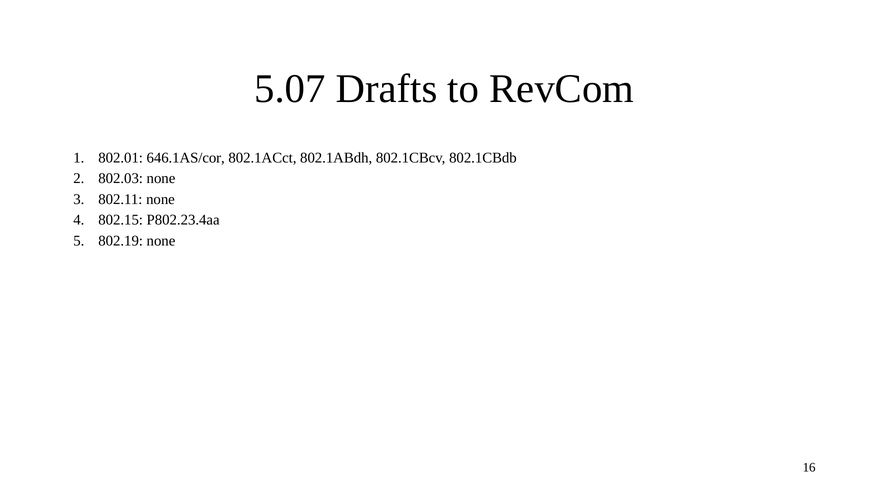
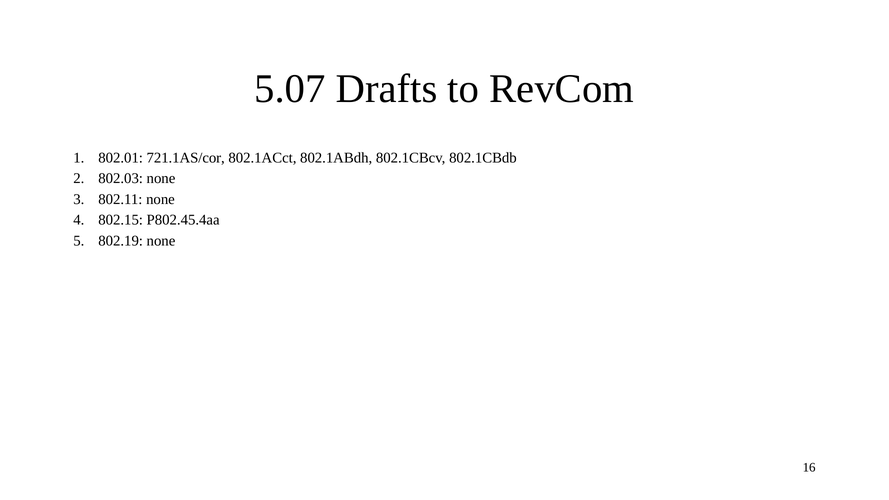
646.1AS/cor: 646.1AS/cor -> 721.1AS/cor
P802.23.4aa: P802.23.4aa -> P802.45.4aa
